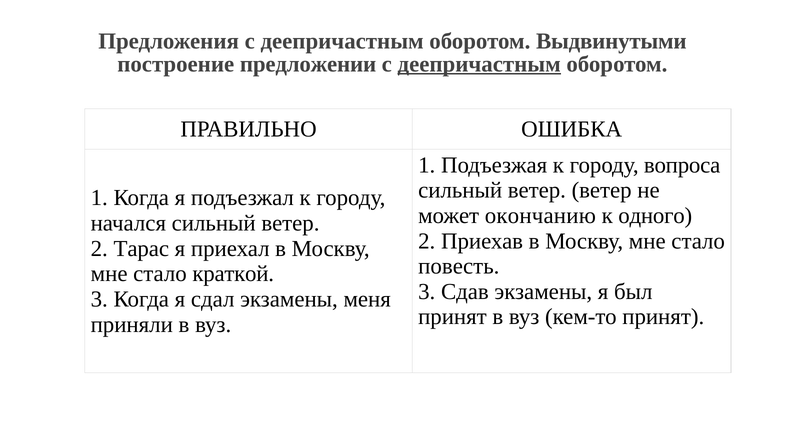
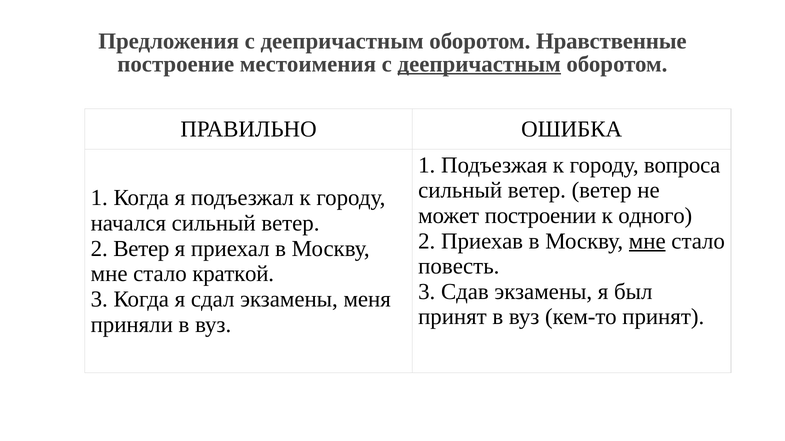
Выдвинутыми: Выдвинутыми -> Нравственные
предложении: предложении -> местоимения
окончанию: окончанию -> построении
мне at (647, 241) underline: none -> present
2 Тарас: Тарас -> Ветер
